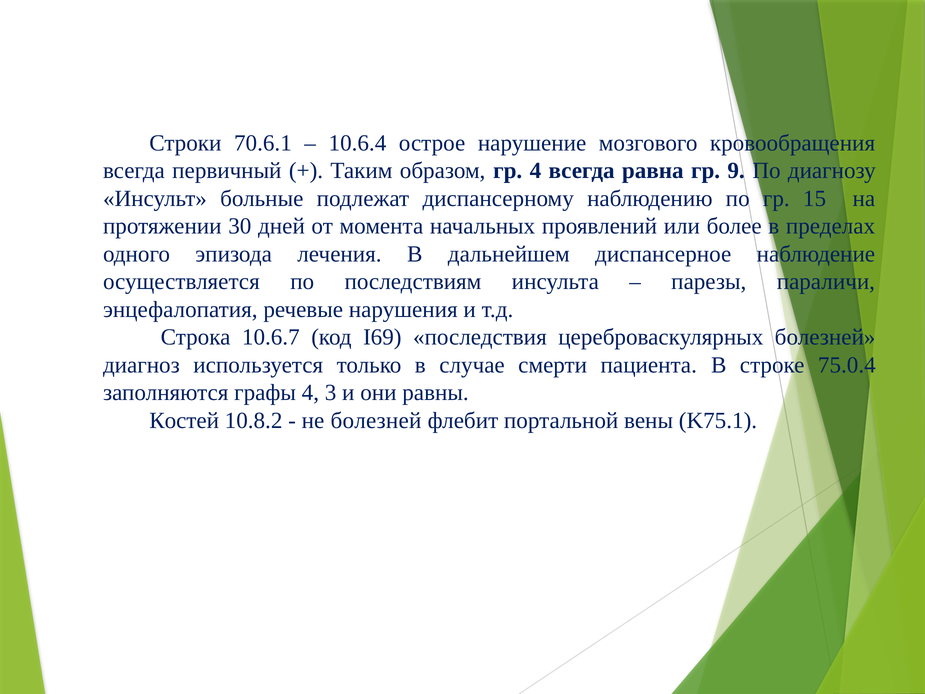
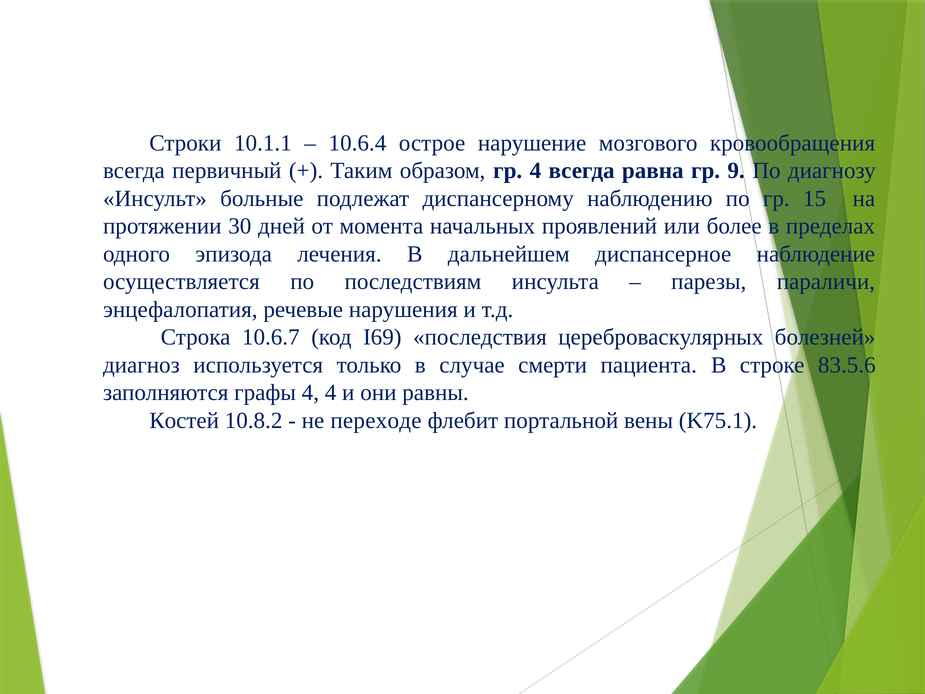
70.6.1: 70.6.1 -> 10.1.1
75.0.4: 75.0.4 -> 83.5.6
4 3: 3 -> 4
не болезней: болезней -> переходе
